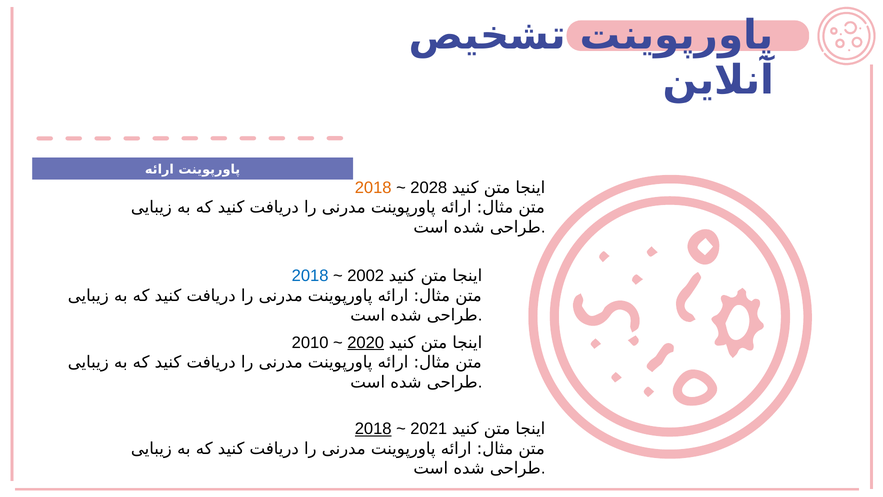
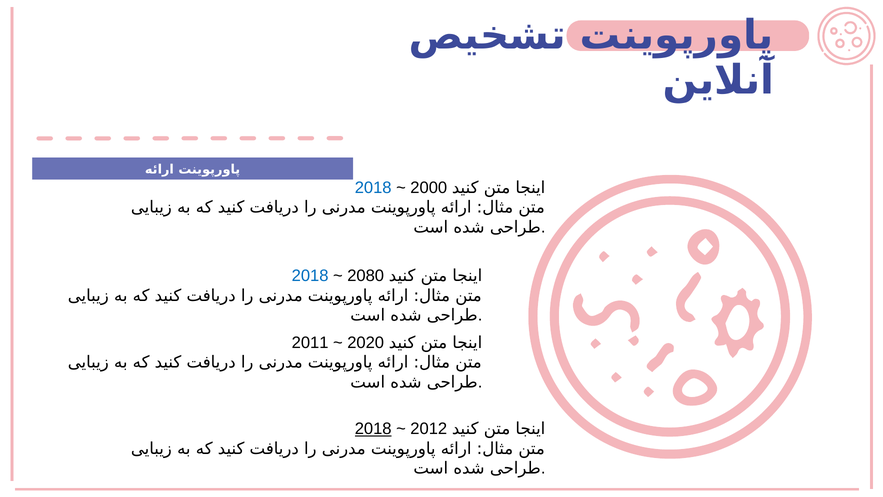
2018 at (373, 187) colour: orange -> blue
2028: 2028 -> 2000
2002: 2002 -> 2080
2010: 2010 -> 2011
2020 underline: present -> none
2021: 2021 -> 2012
